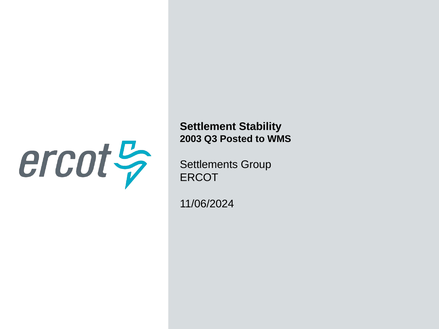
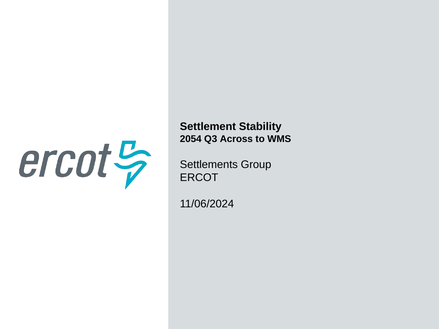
2003: 2003 -> 2054
Posted: Posted -> Across
